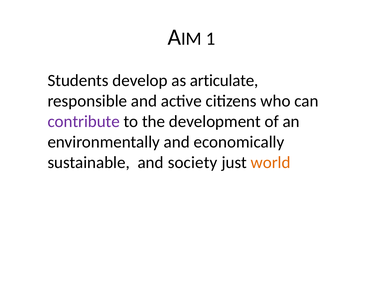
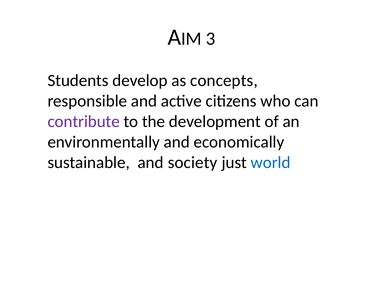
1: 1 -> 3
articulate: articulate -> concepts
world colour: orange -> blue
